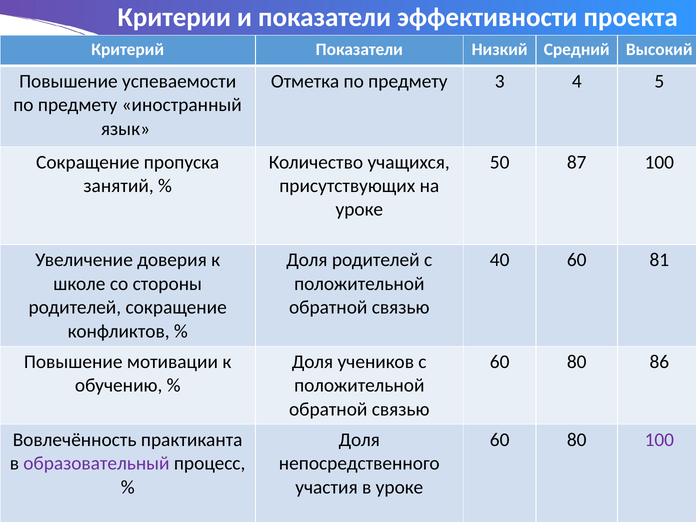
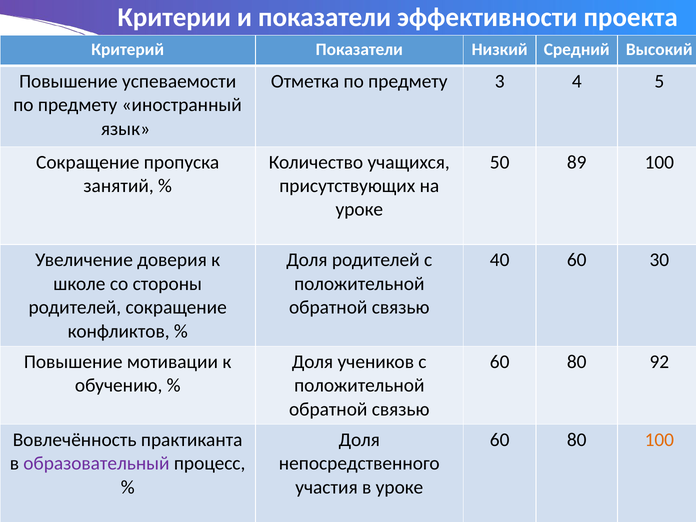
87: 87 -> 89
81: 81 -> 30
86: 86 -> 92
100 at (659, 440) colour: purple -> orange
